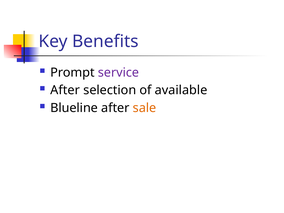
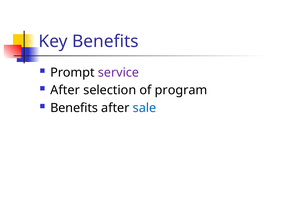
available: available -> program
Blueline at (74, 108): Blueline -> Benefits
sale colour: orange -> blue
